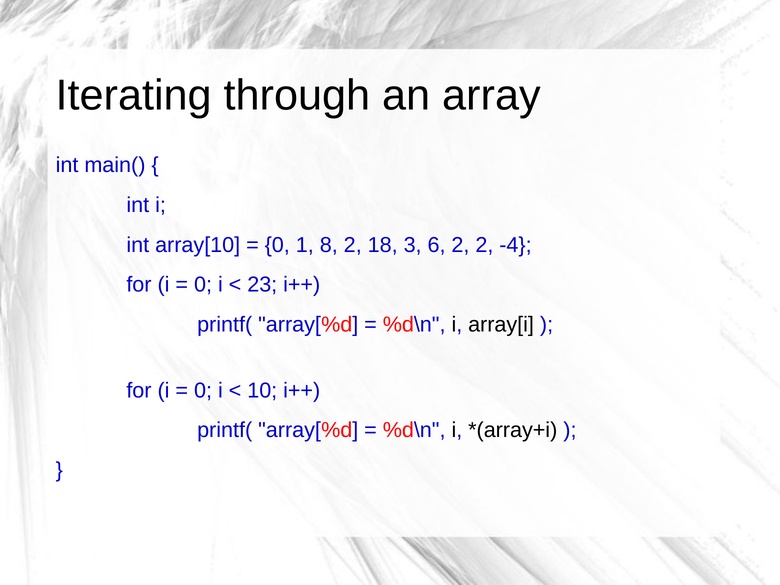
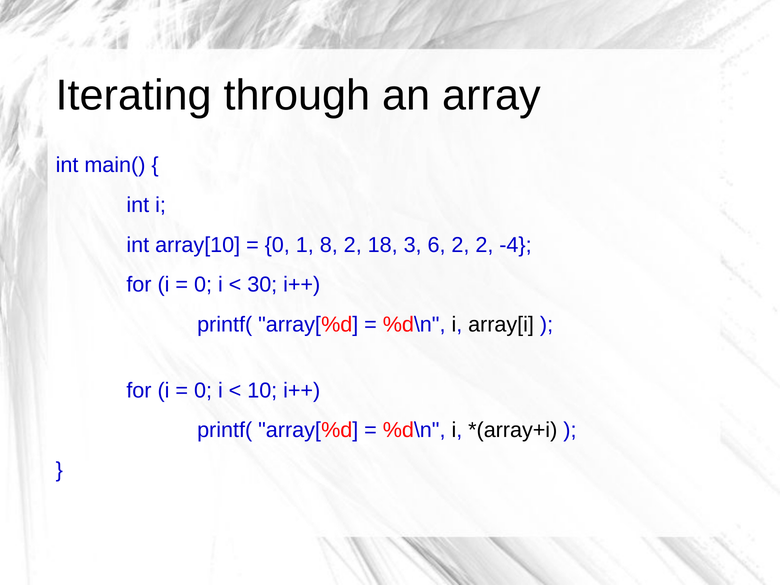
23: 23 -> 30
